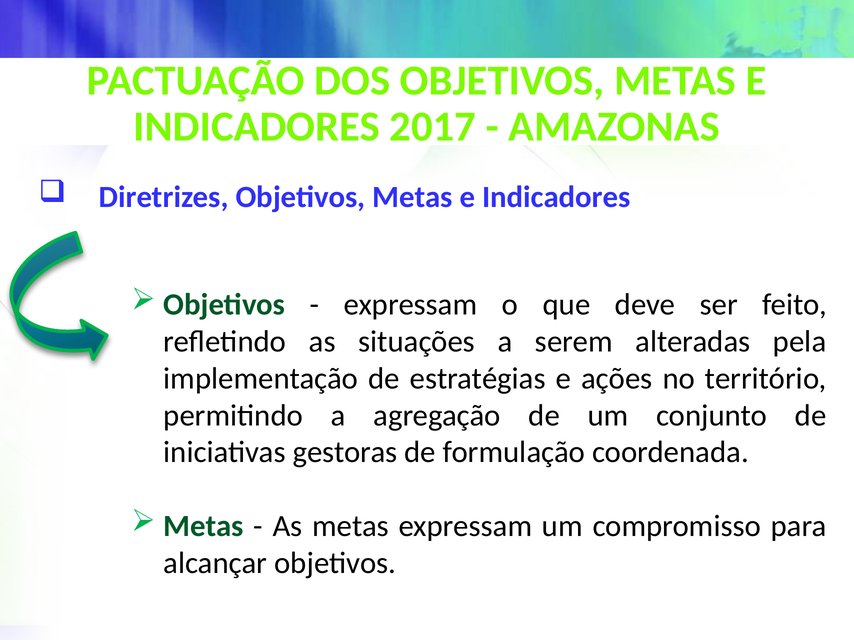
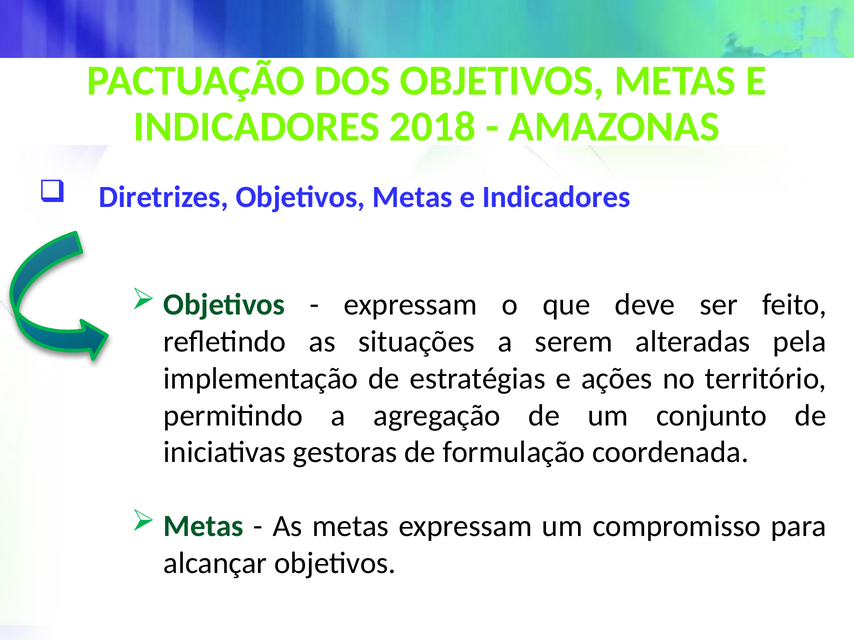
2017: 2017 -> 2018
